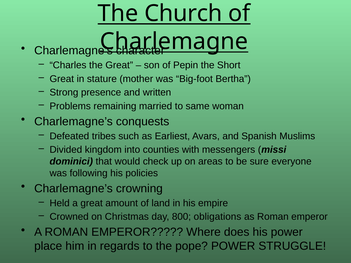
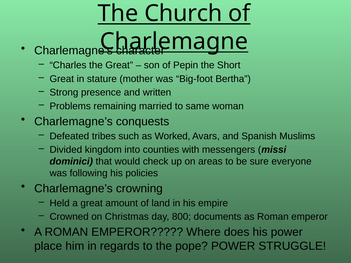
Earliest: Earliest -> Worked
obligations: obligations -> documents
